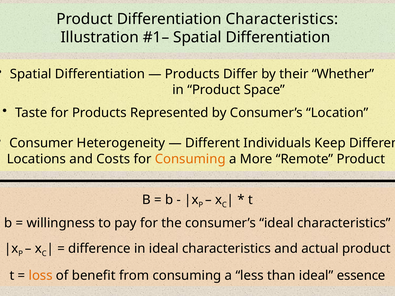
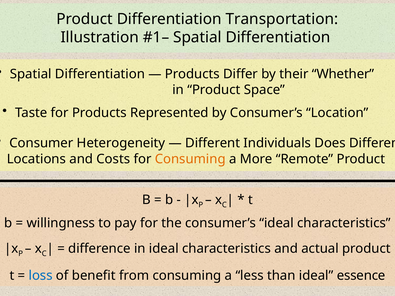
Differentiation Characteristics: Characteristics -> Transportation
Keep: Keep -> Does
loss colour: orange -> blue
